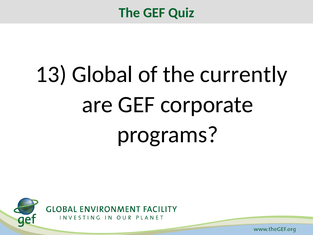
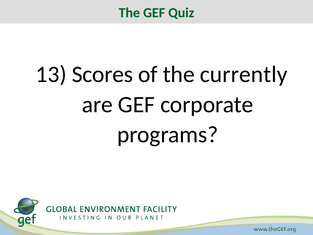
Global: Global -> Scores
